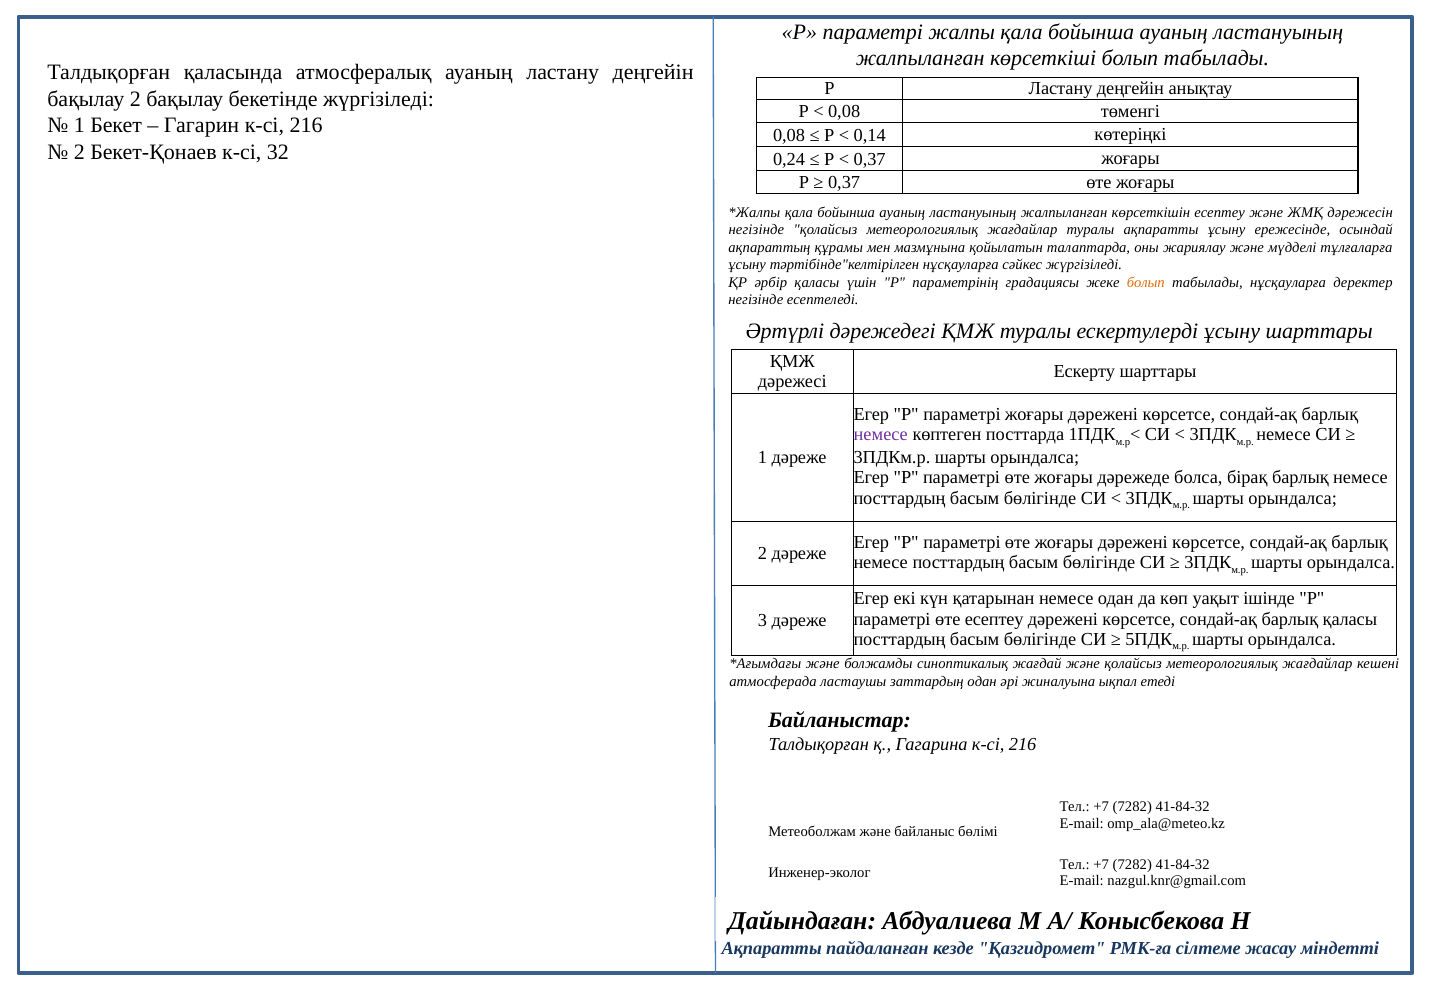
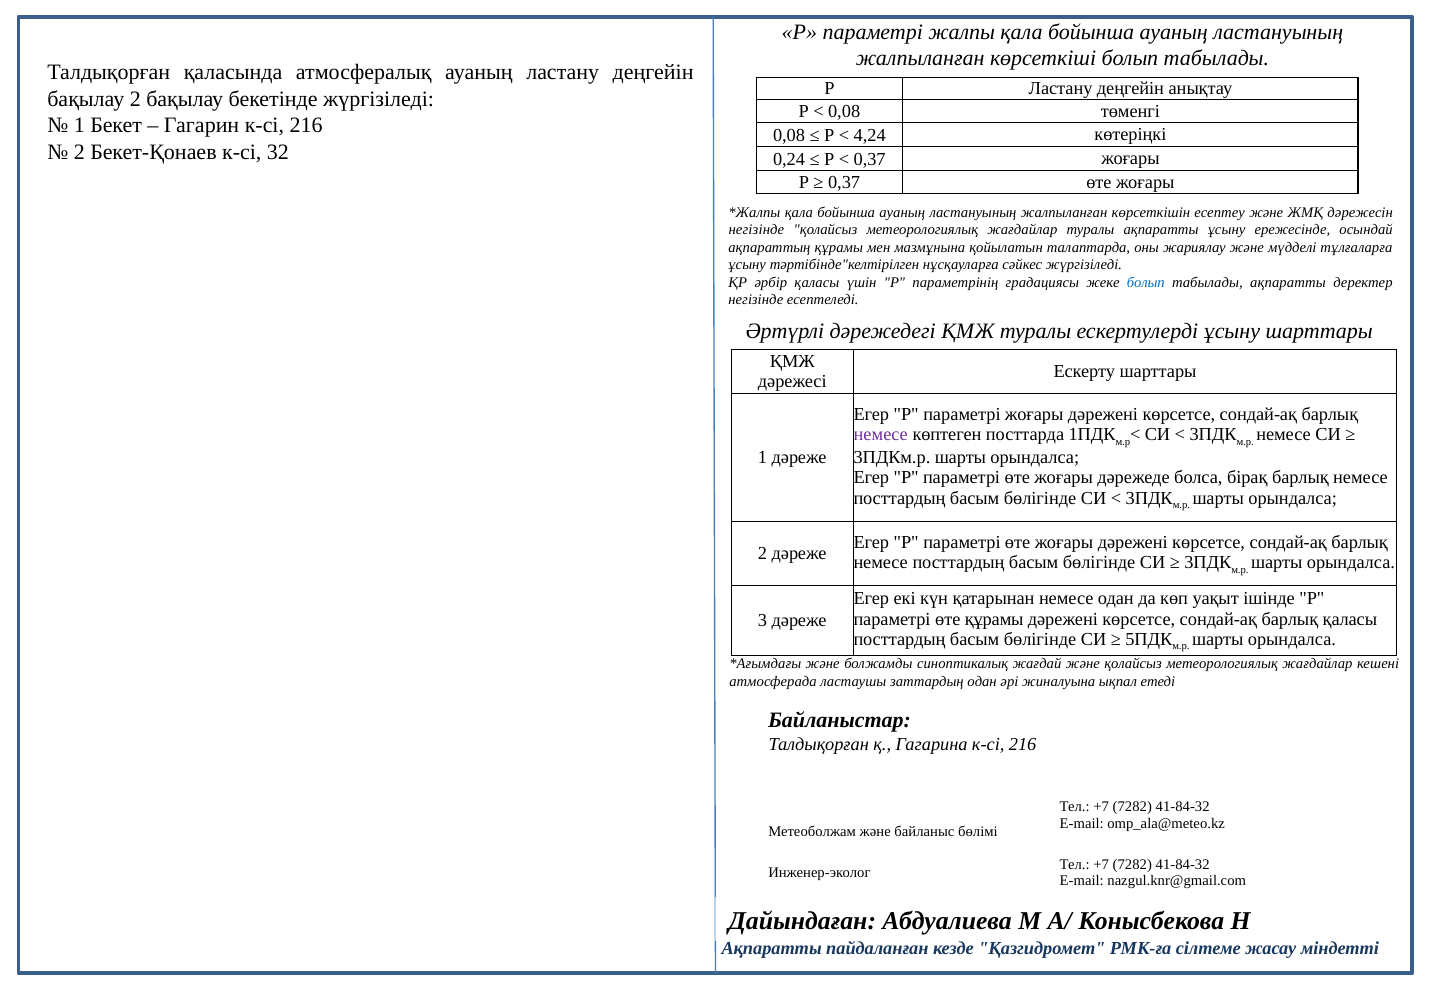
0,14: 0,14 -> 4,24
болып at (1146, 283) colour: orange -> blue
табылады нұсқауларға: нұсқауларға -> ақпаратты
өте есептеу: есептеу -> құрамы
